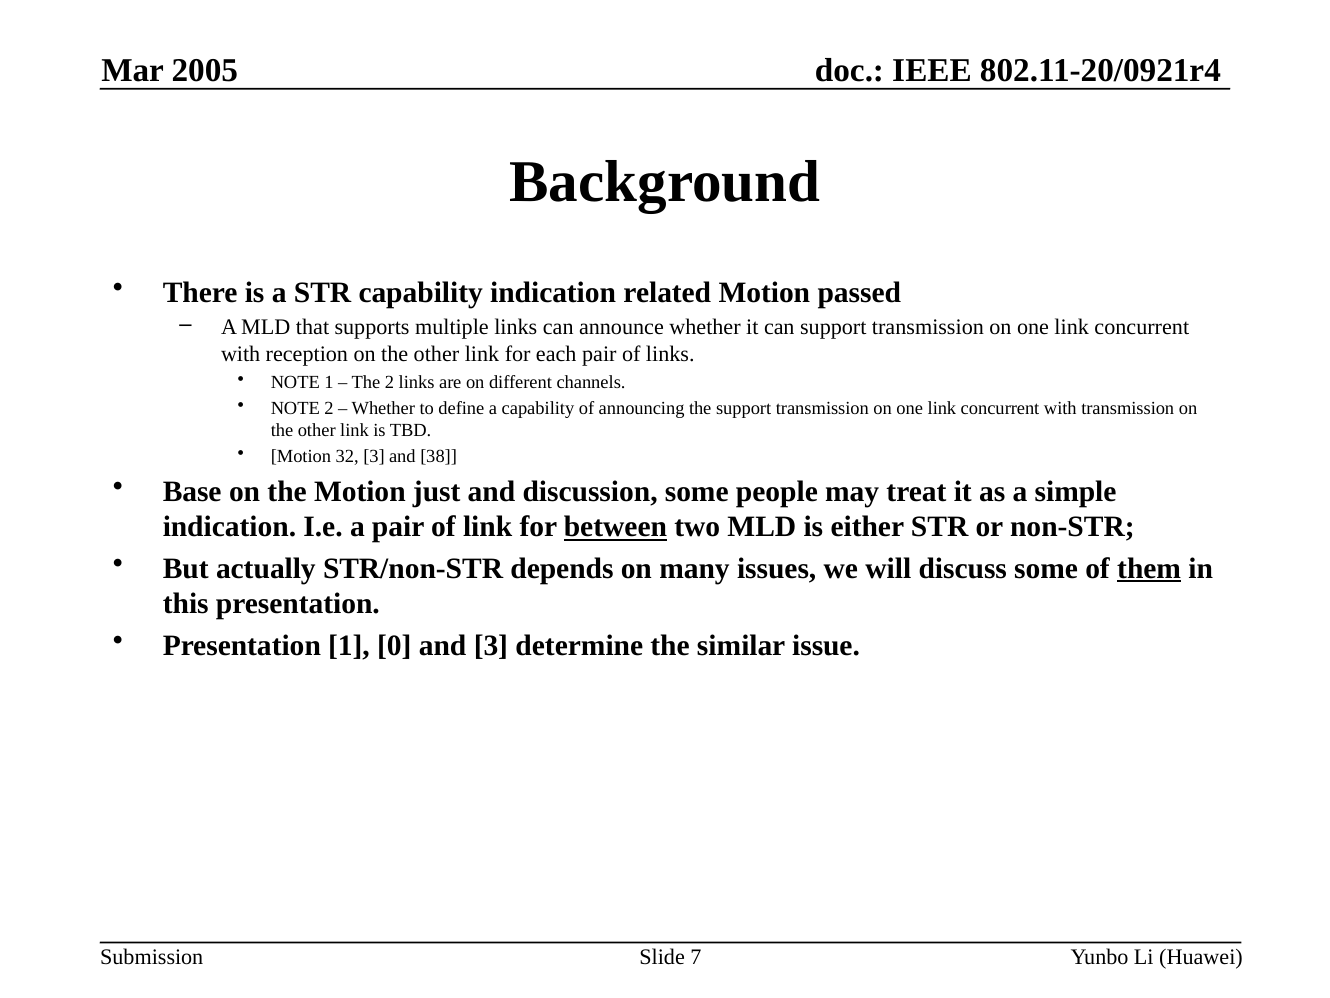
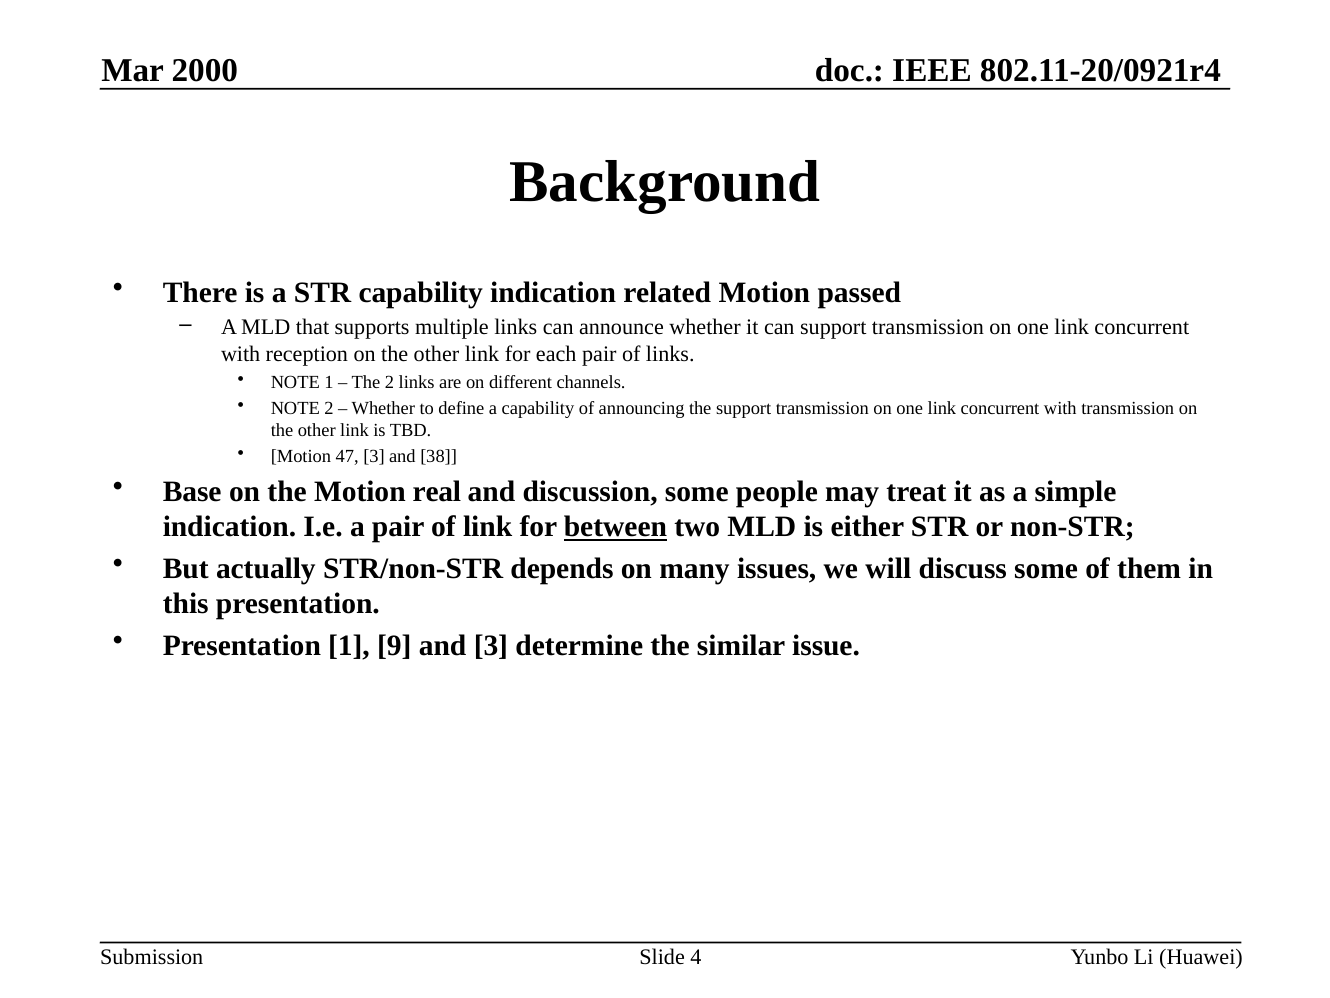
2005: 2005 -> 2000
32: 32 -> 47
just: just -> real
them underline: present -> none
0: 0 -> 9
7: 7 -> 4
